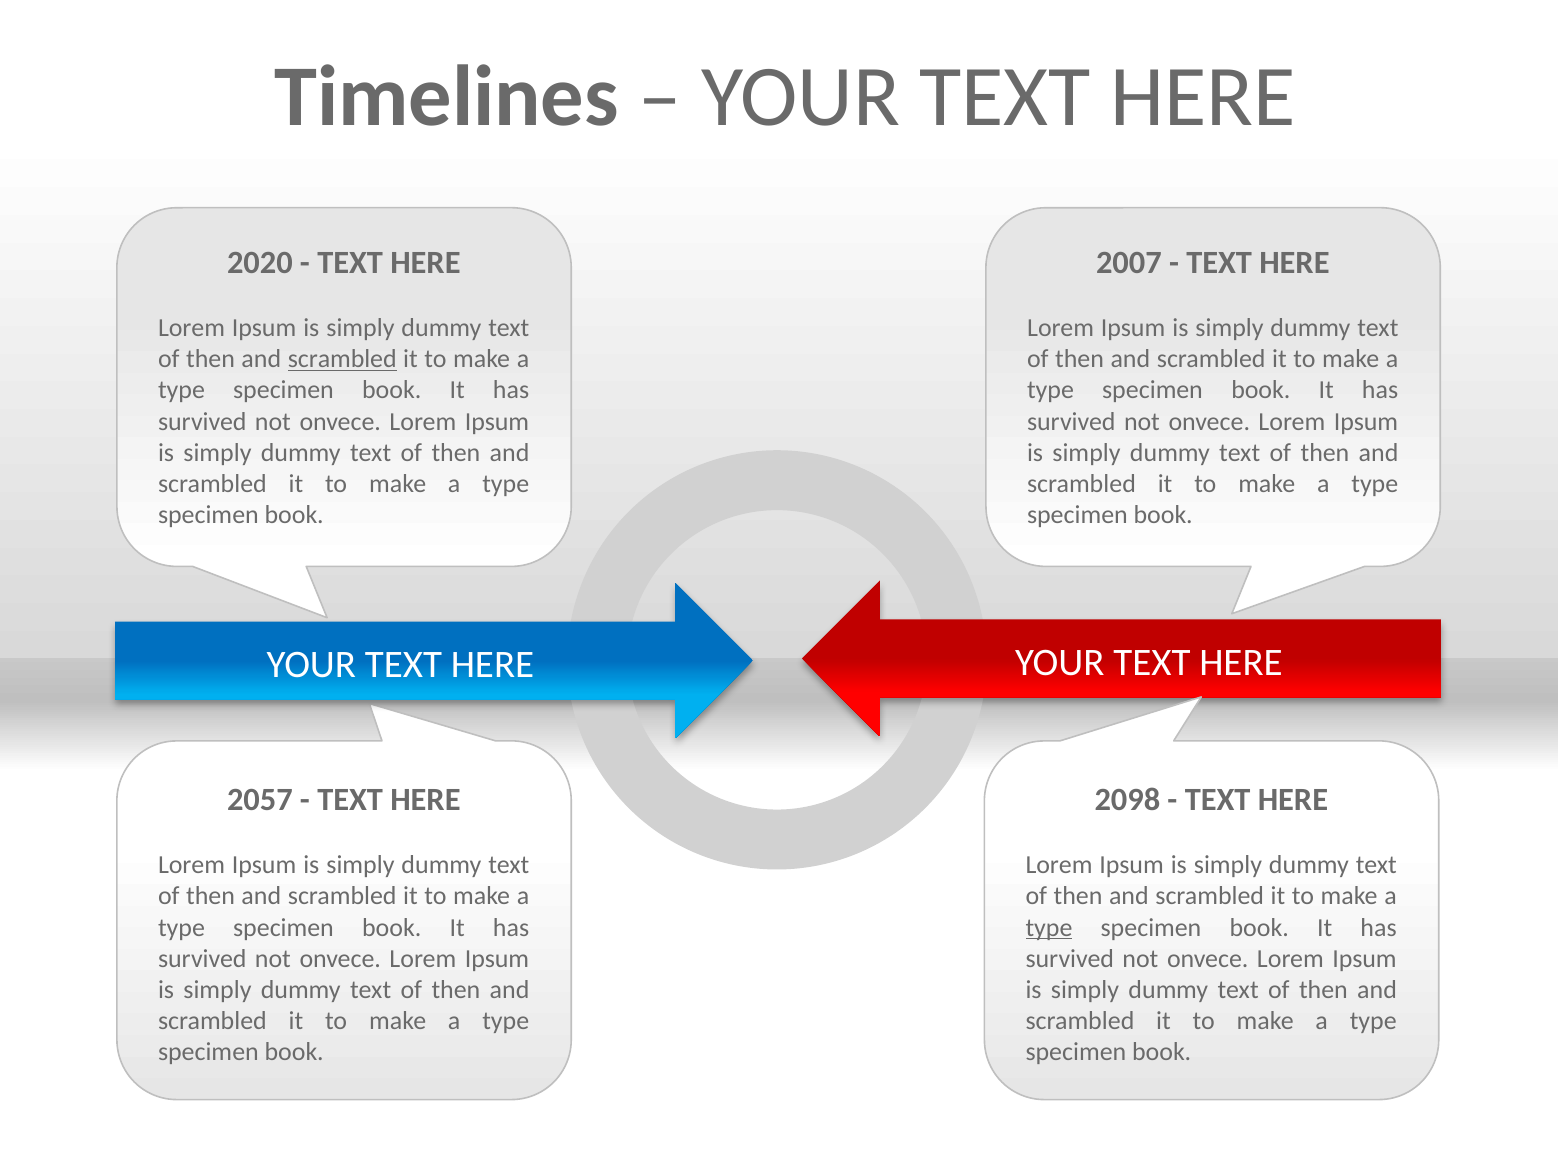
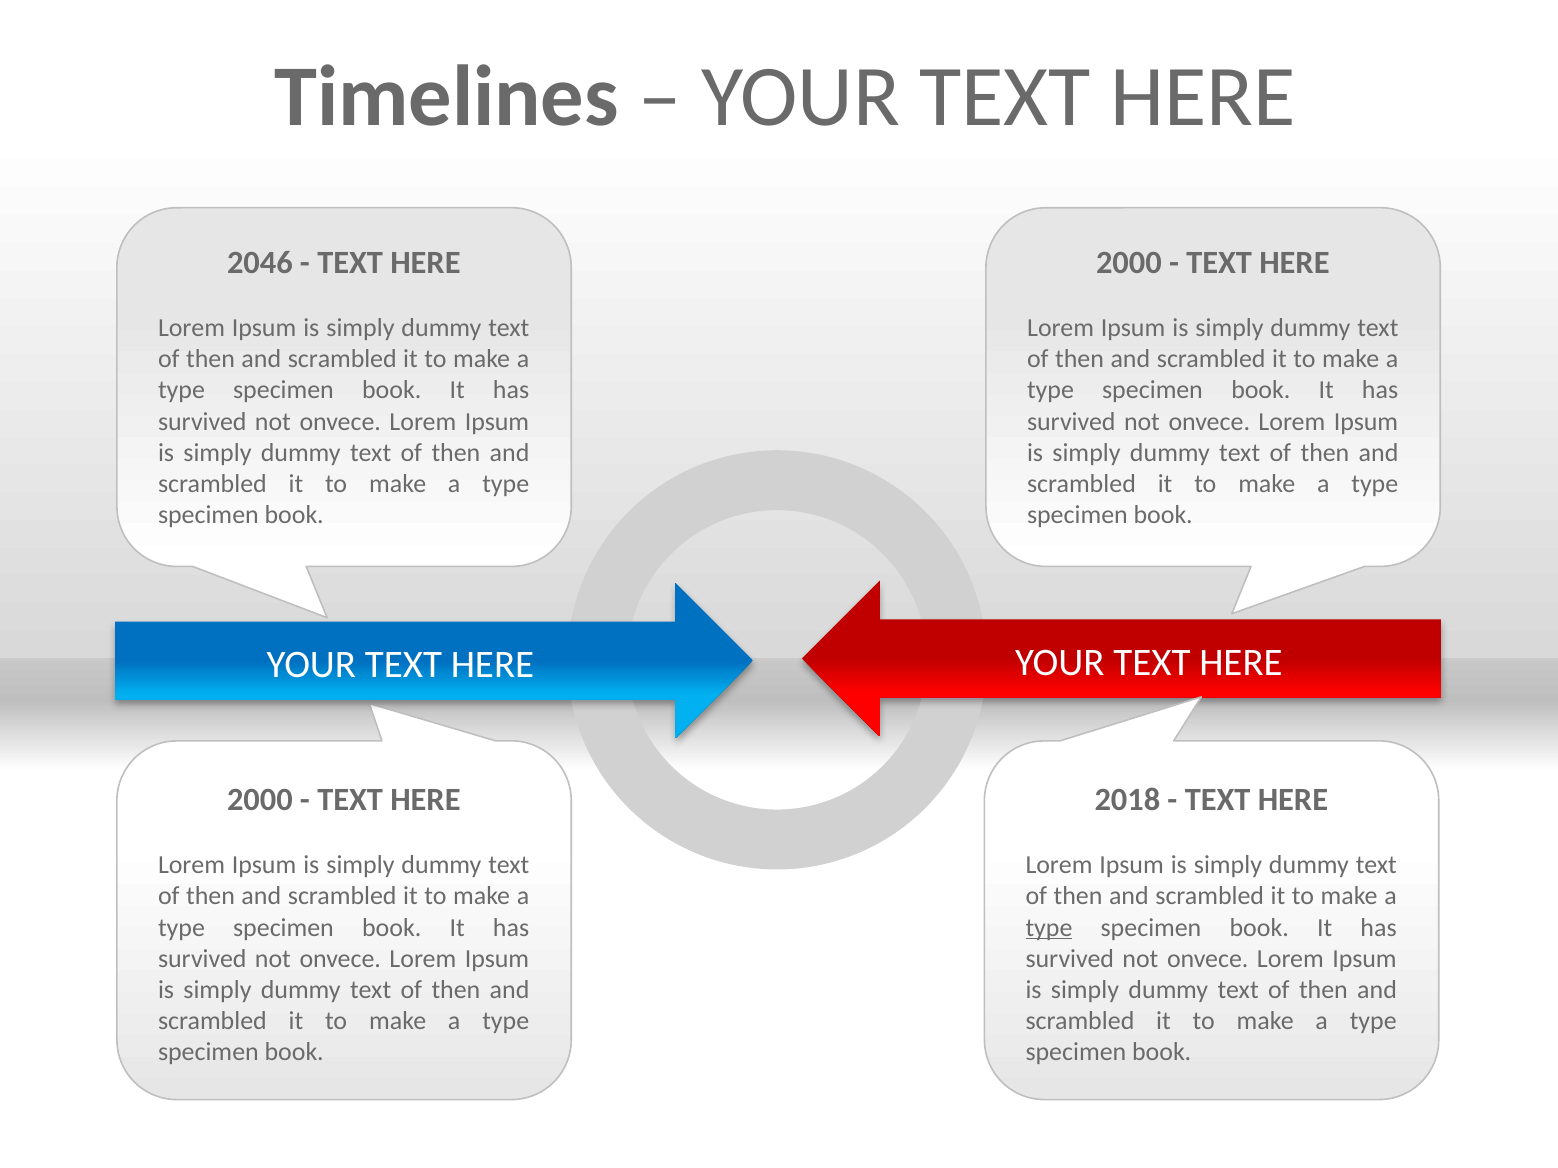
2020: 2020 -> 2046
2007 at (1129, 262): 2007 -> 2000
scrambled at (342, 359) underline: present -> none
2057 at (260, 800): 2057 -> 2000
2098: 2098 -> 2018
